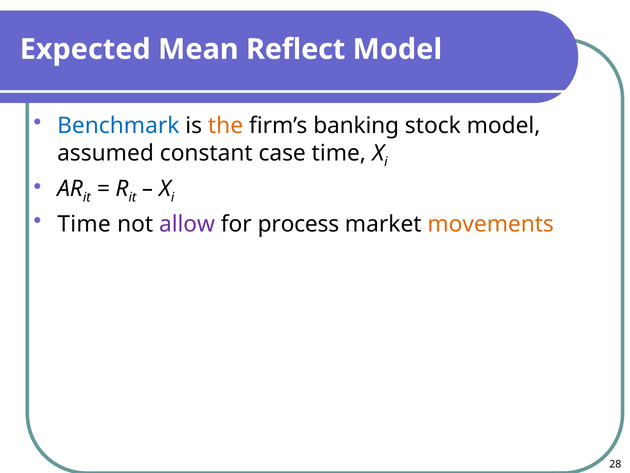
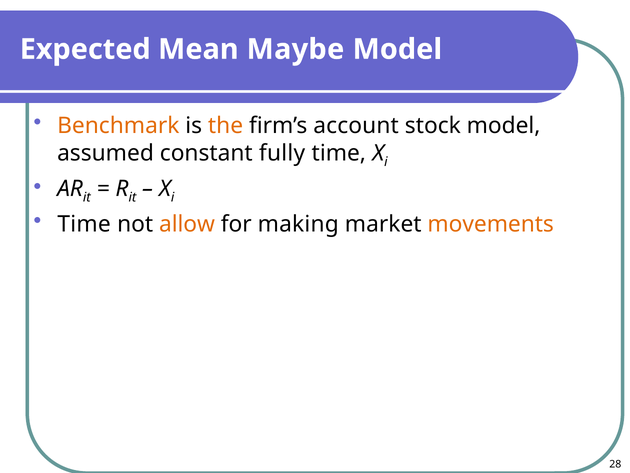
Reflect: Reflect -> Maybe
Benchmark colour: blue -> orange
banking: banking -> account
case: case -> fully
allow colour: purple -> orange
process: process -> making
